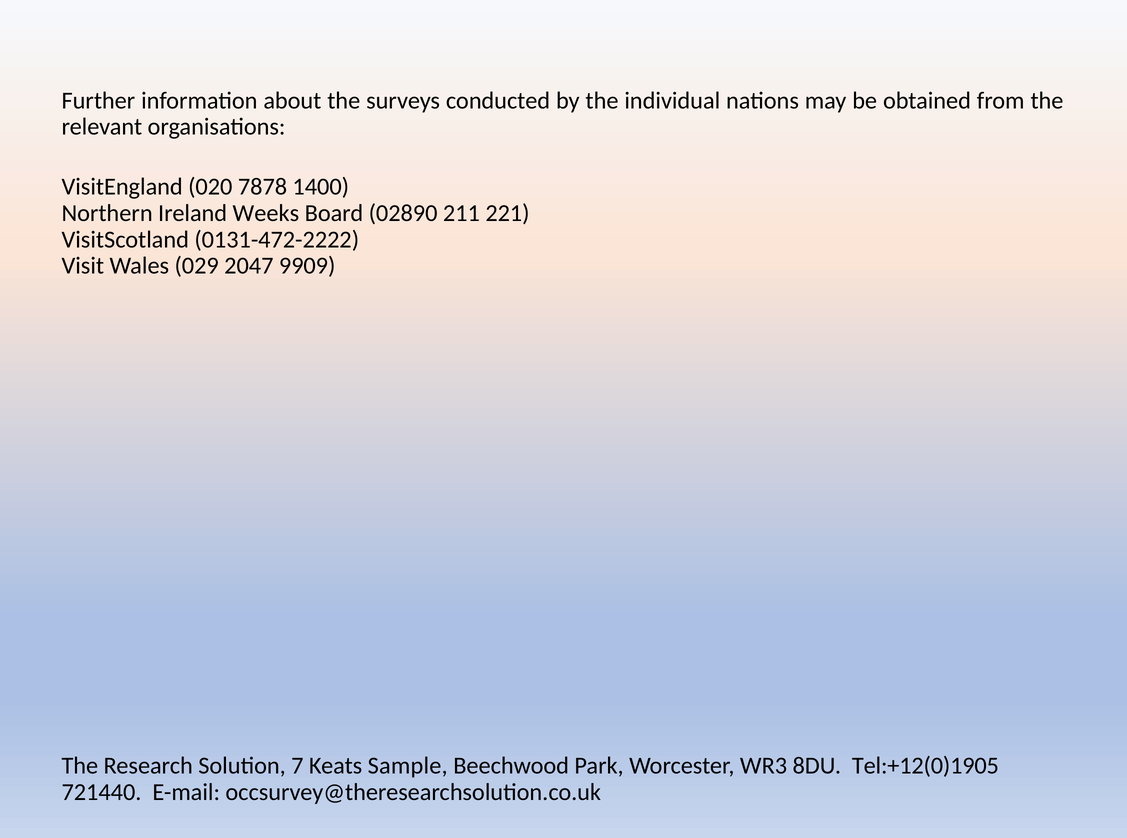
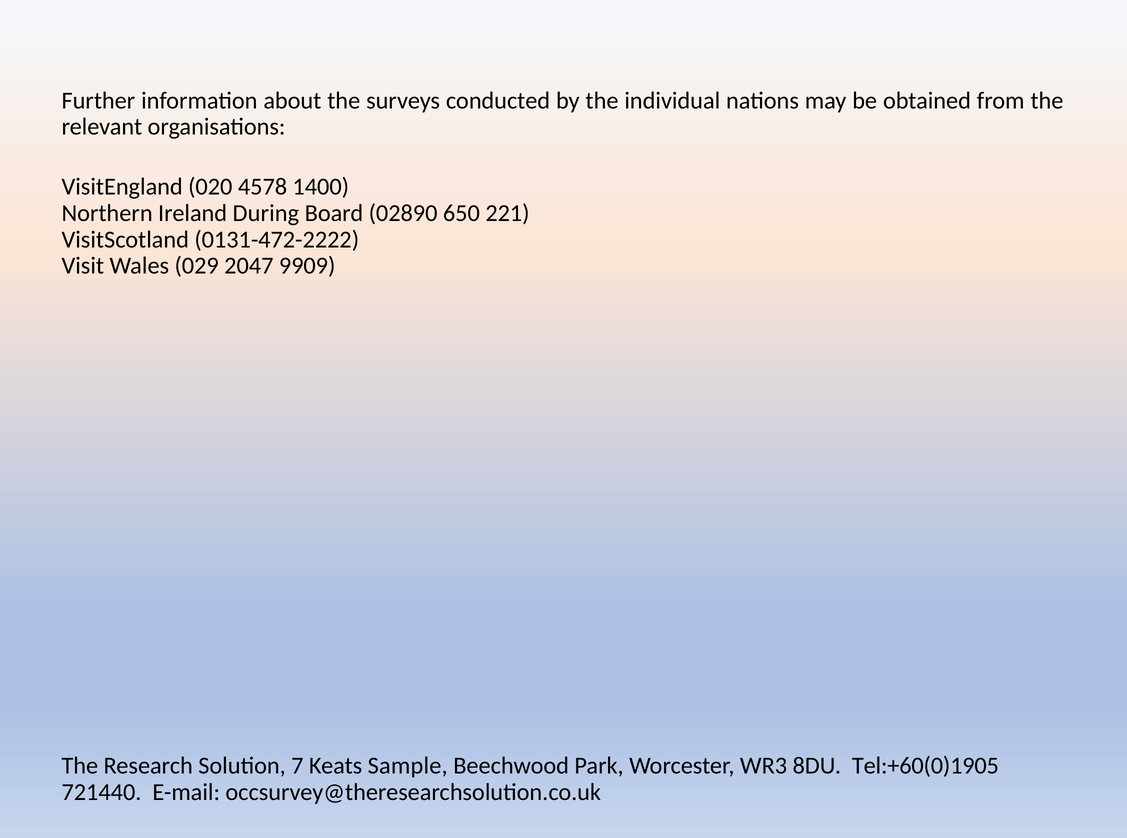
7878: 7878 -> 4578
Weeks: Weeks -> During
211: 211 -> 650
Tel:+12(0)1905: Tel:+12(0)1905 -> Tel:+60(0)1905
